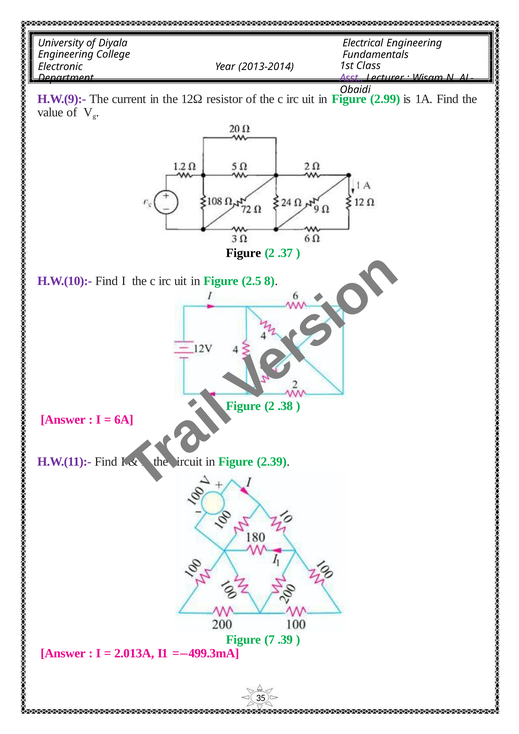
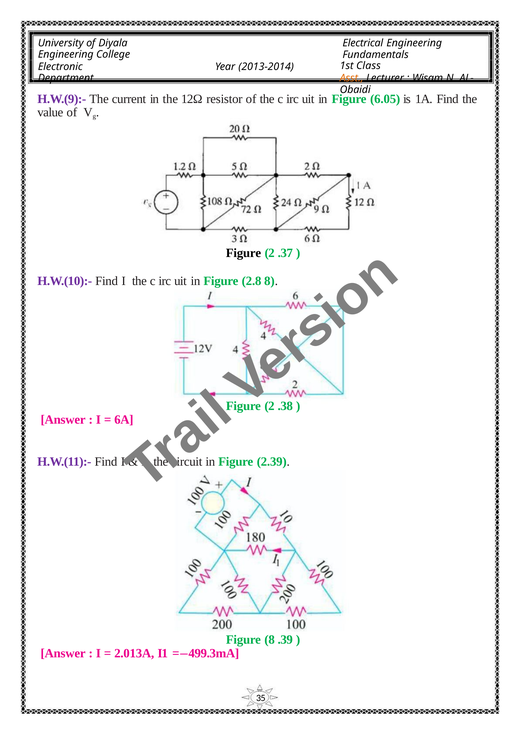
Asst colour: purple -> orange
2.99: 2.99 -> 6.05
2.5: 2.5 -> 2.8
Figure 7: 7 -> 8
